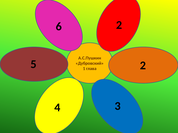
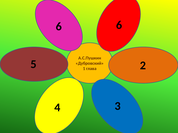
6 2: 2 -> 6
